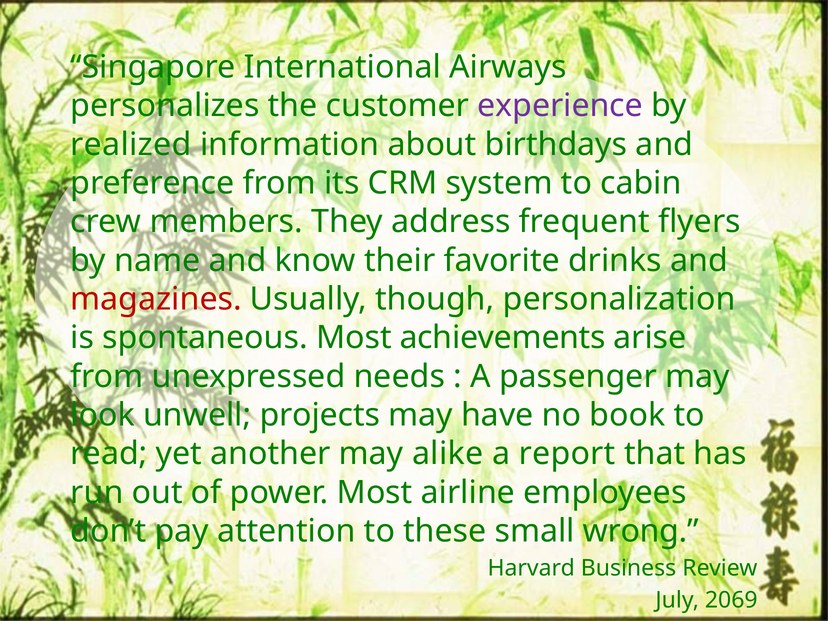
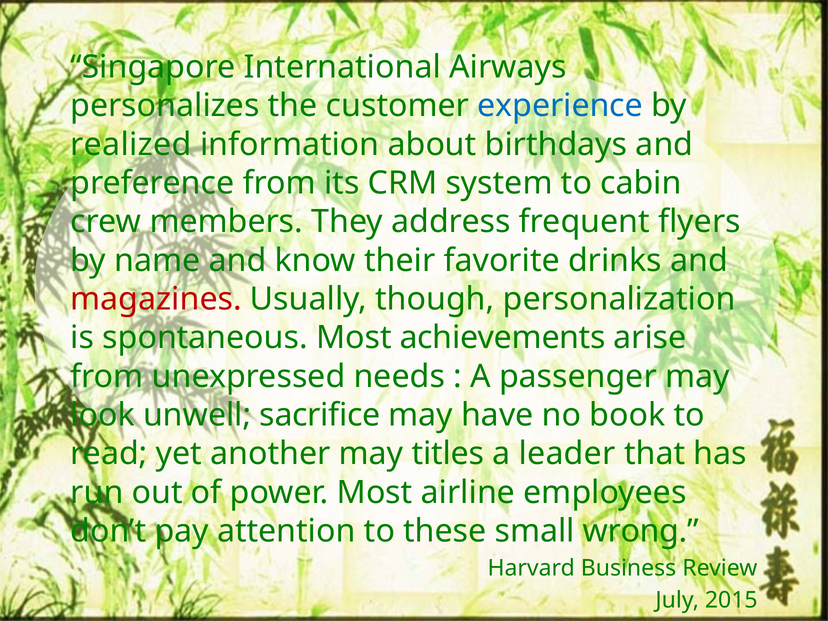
experience colour: purple -> blue
projects: projects -> sacrifice
alike: alike -> titles
report: report -> leader
2069: 2069 -> 2015
